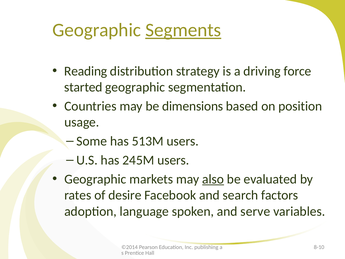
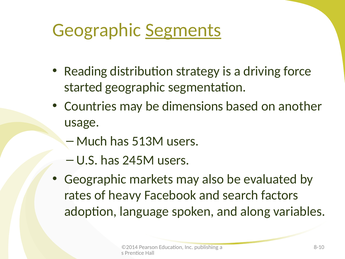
position: position -> another
Some: Some -> Much
also underline: present -> none
desire: desire -> heavy
serve: serve -> along
